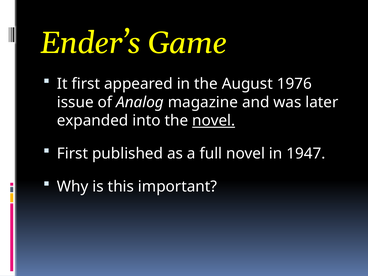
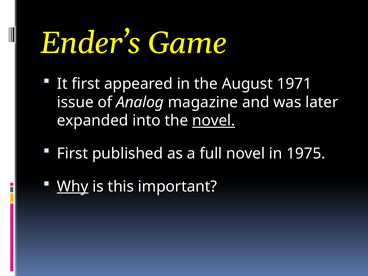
1976: 1976 -> 1971
1947: 1947 -> 1975
Why underline: none -> present
